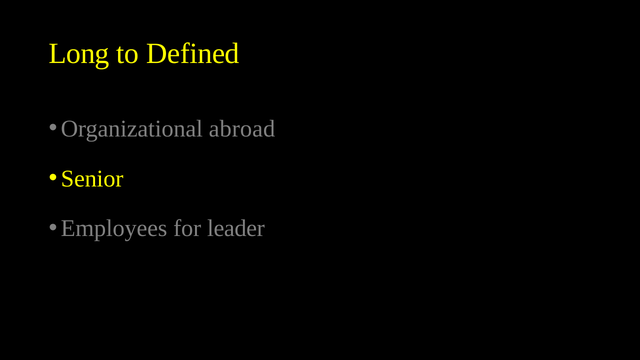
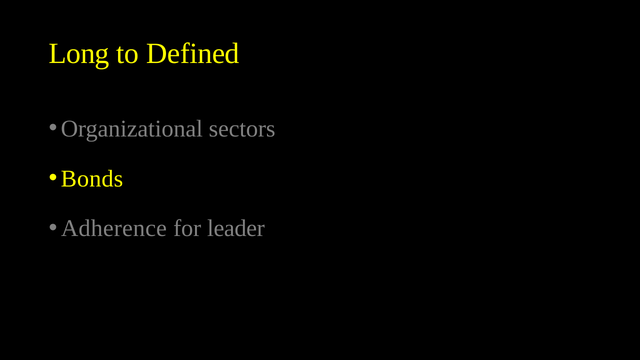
abroad: abroad -> sectors
Senior: Senior -> Bonds
Employees: Employees -> Adherence
